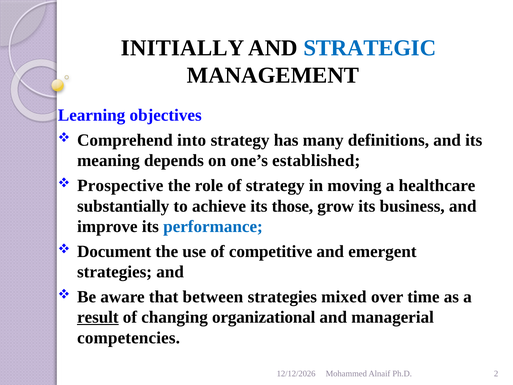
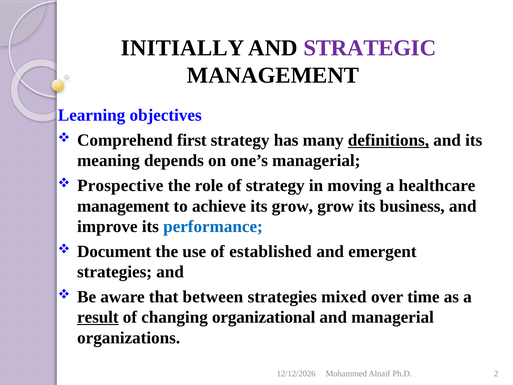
STRATEGIC colour: blue -> purple
into: into -> first
definitions underline: none -> present
one’s established: established -> managerial
substantially at (123, 206): substantially -> management
its those: those -> grow
competitive: competitive -> established
competencies: competencies -> organizations
